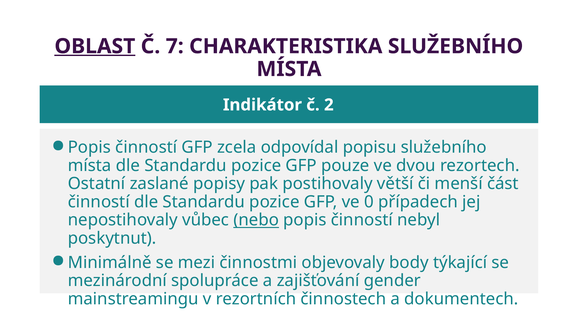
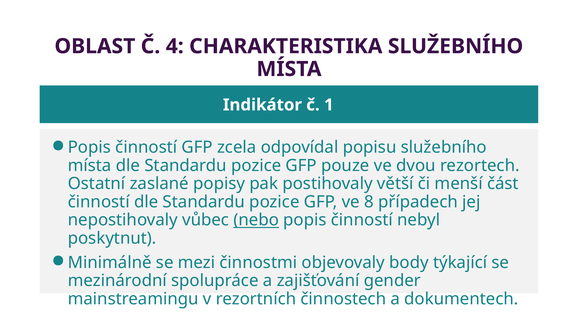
OBLAST underline: present -> none
7: 7 -> 4
2: 2 -> 1
0: 0 -> 8
